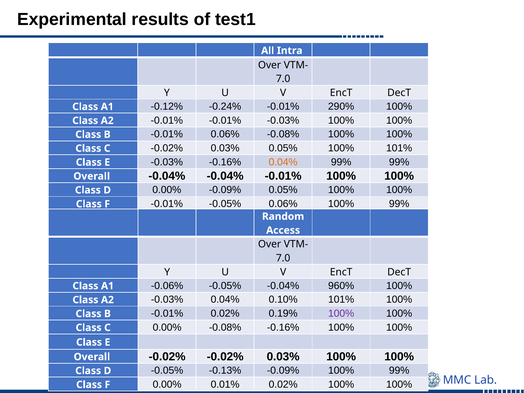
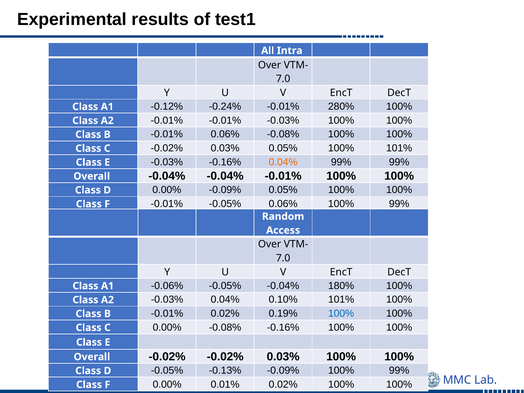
290%: 290% -> 280%
960%: 960% -> 180%
100% at (341, 314) colour: purple -> blue
